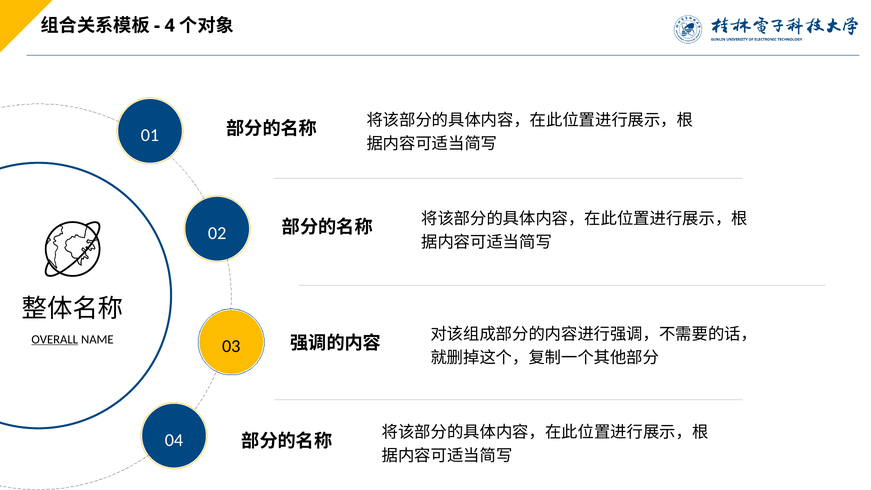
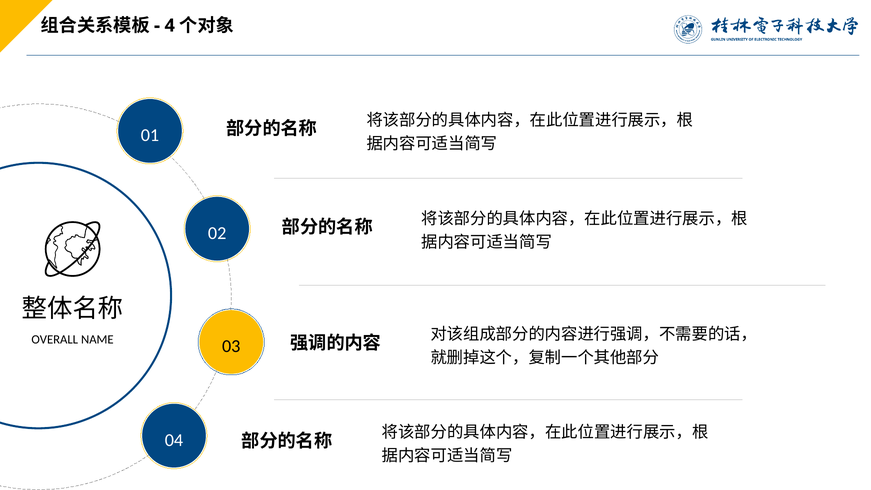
OVERALL underline: present -> none
